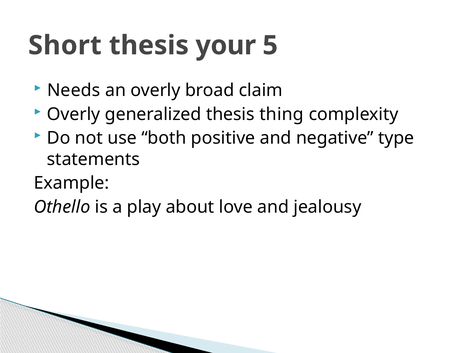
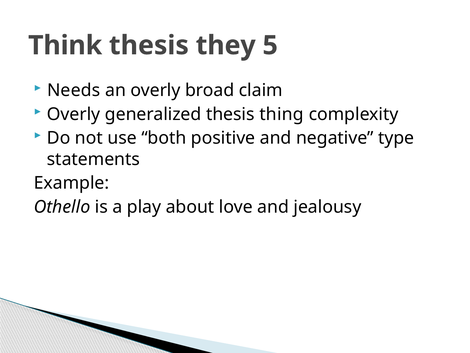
Short: Short -> Think
your: your -> they
